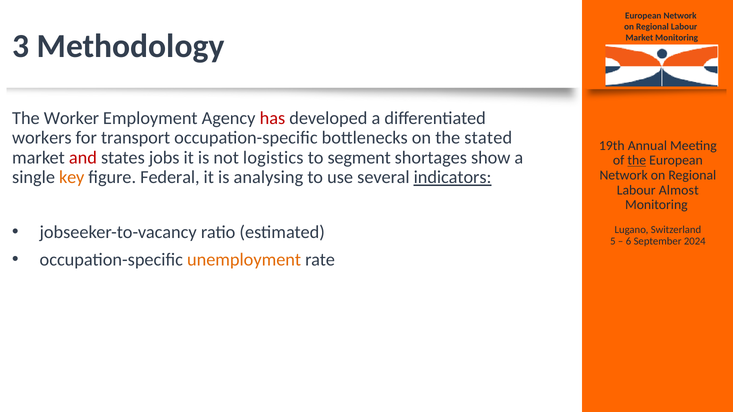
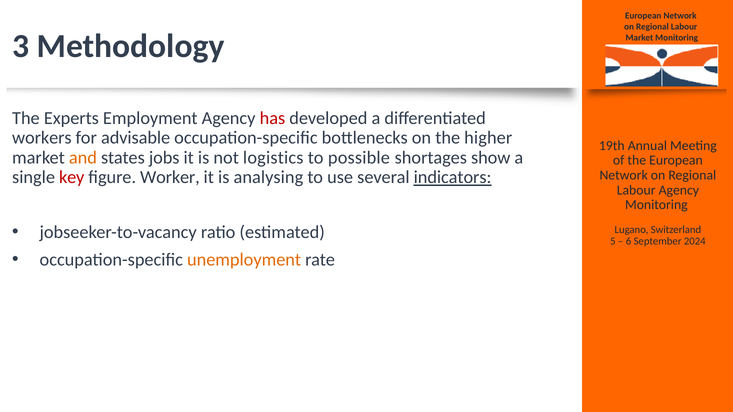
Worker: Worker -> Experts
transport: transport -> advisable
stated: stated -> higher
and colour: red -> orange
segment: segment -> possible
the at (637, 160) underline: present -> none
key colour: orange -> red
Federal: Federal -> Worker
Labour Almost: Almost -> Agency
